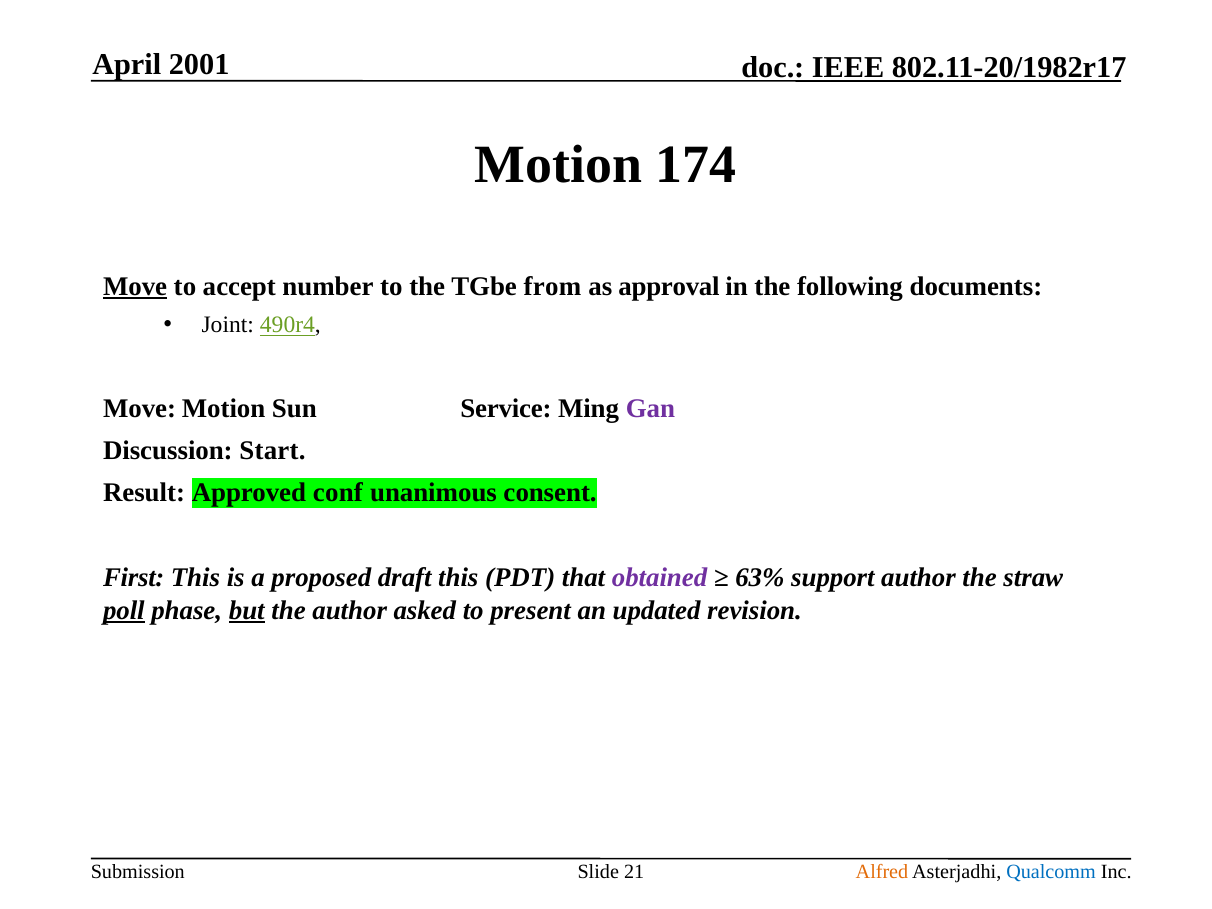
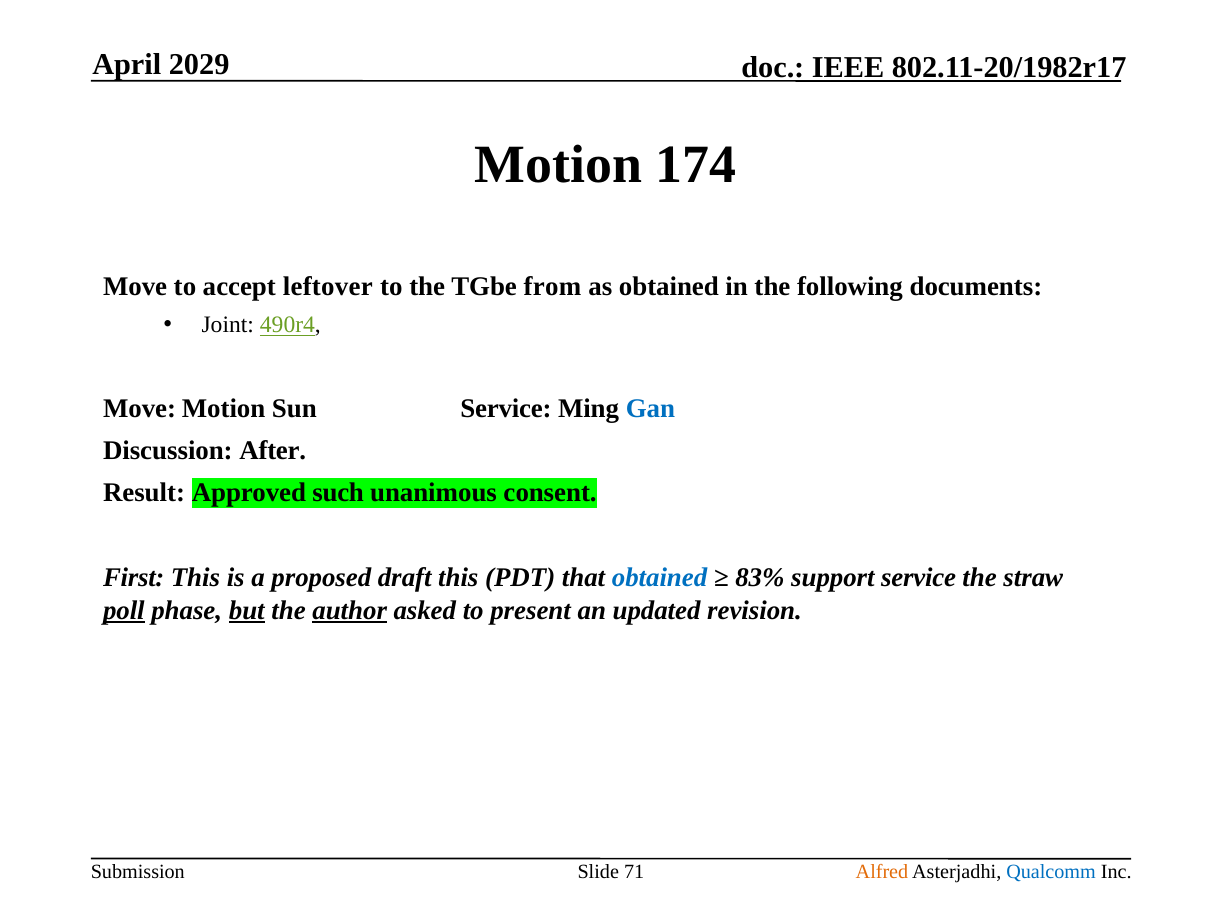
2001: 2001 -> 2029
Move at (135, 287) underline: present -> none
number: number -> leftover
as approval: approval -> obtained
Gan colour: purple -> blue
Start: Start -> After
conf: conf -> such
obtained at (660, 578) colour: purple -> blue
63%: 63% -> 83%
support author: author -> service
author at (350, 610) underline: none -> present
21: 21 -> 71
